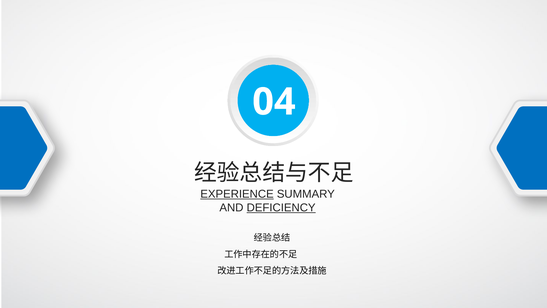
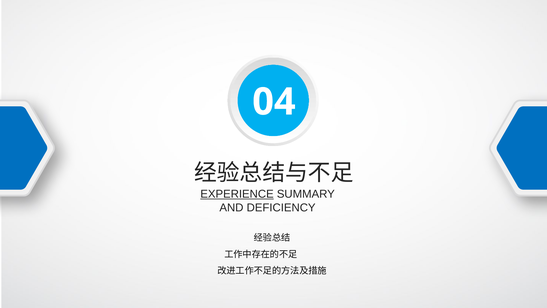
DEFICIENCY underline: present -> none
